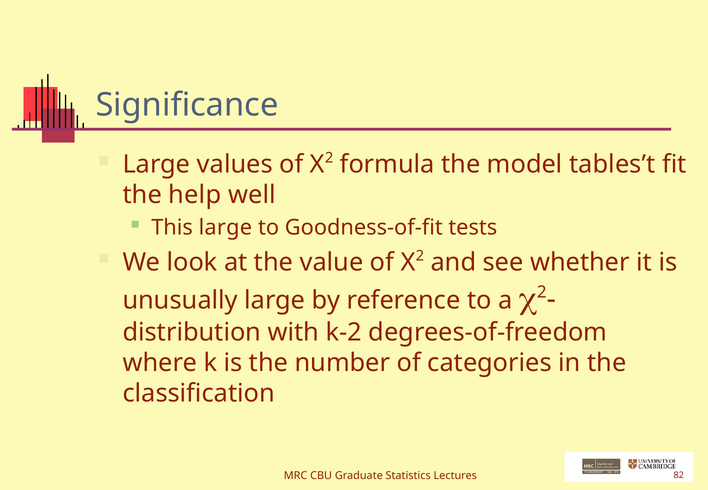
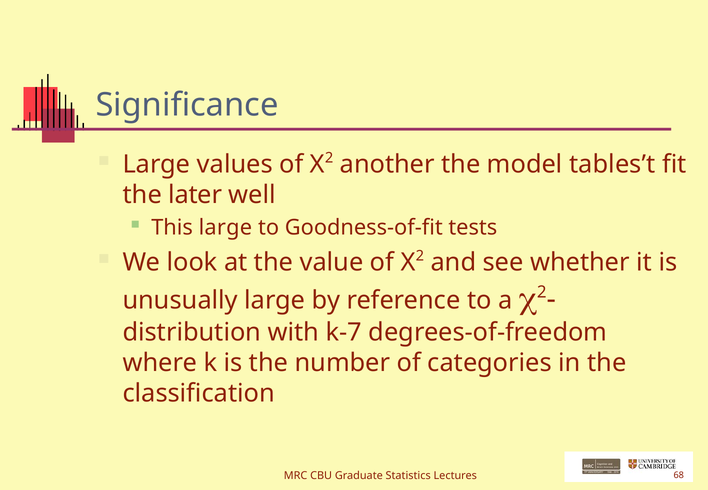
formula: formula -> another
help: help -> later
k-2: k-2 -> k-7
82: 82 -> 68
